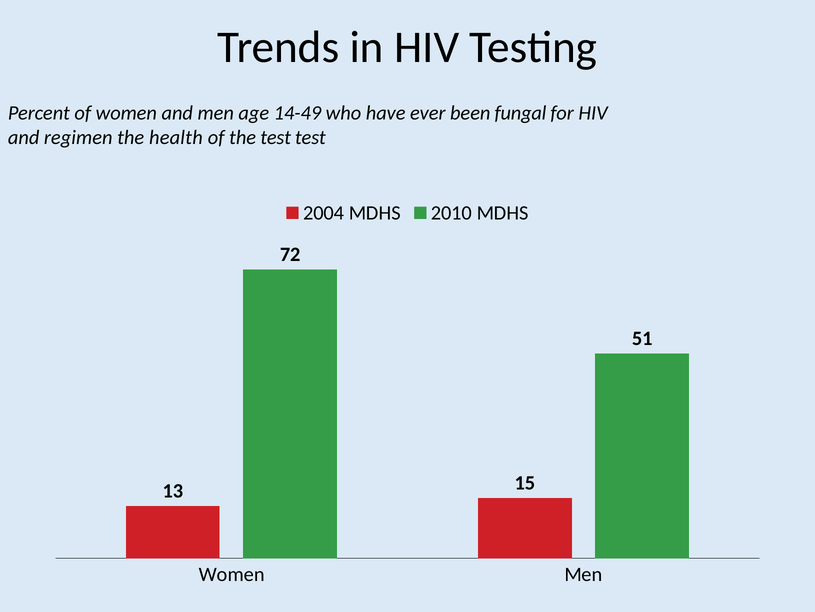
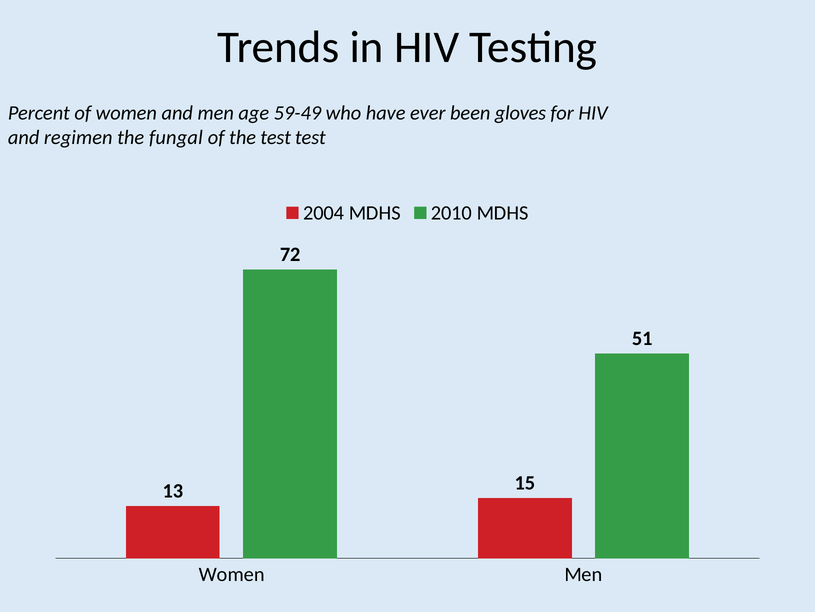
14-49: 14-49 -> 59-49
fungal: fungal -> gloves
health: health -> fungal
